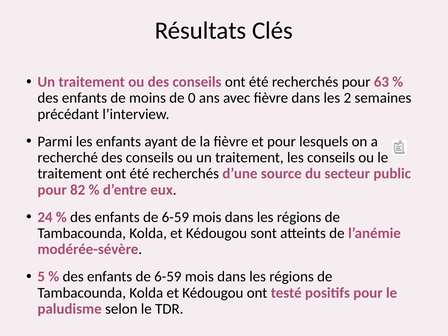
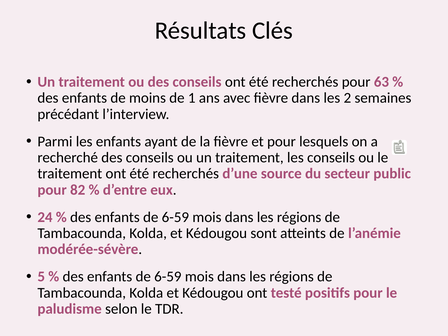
0: 0 -> 1
